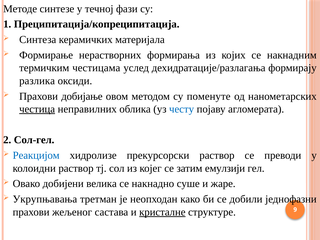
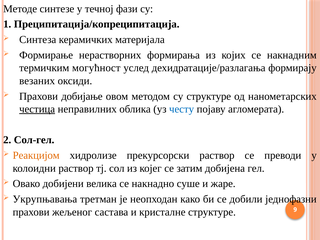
честицама: честицама -> могућност
разлика: разлика -> везаних
су поменуте: поменуте -> структуре
Реакцијом colour: blue -> orange
емулзији: емулзији -> добијена
кристалне underline: present -> none
